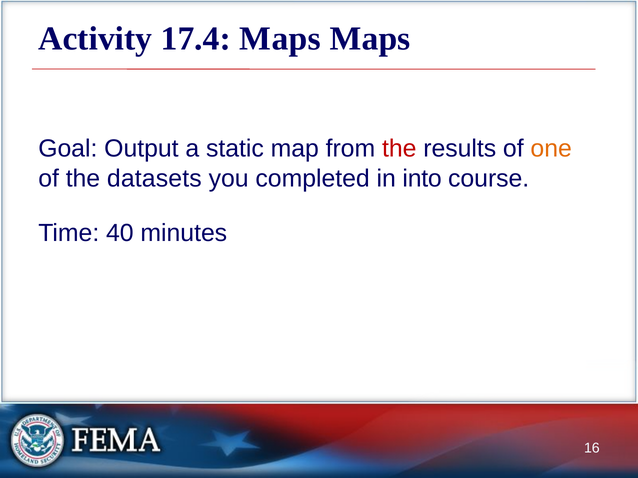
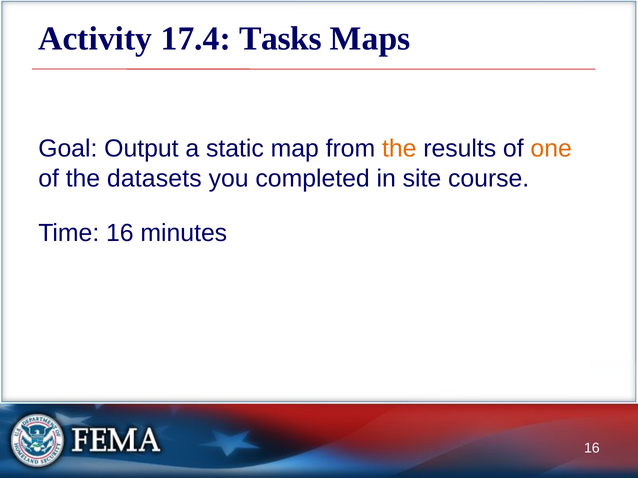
17.4 Maps: Maps -> Tasks
the at (399, 149) colour: red -> orange
into: into -> site
Time 40: 40 -> 16
